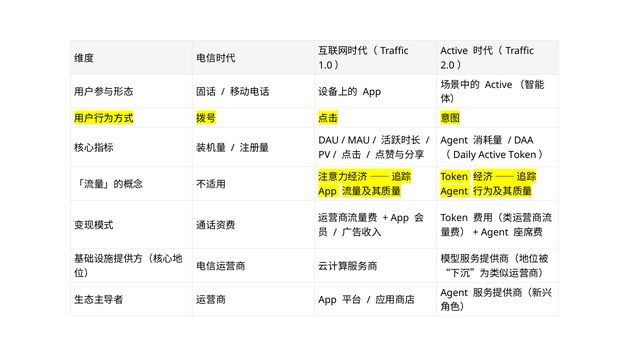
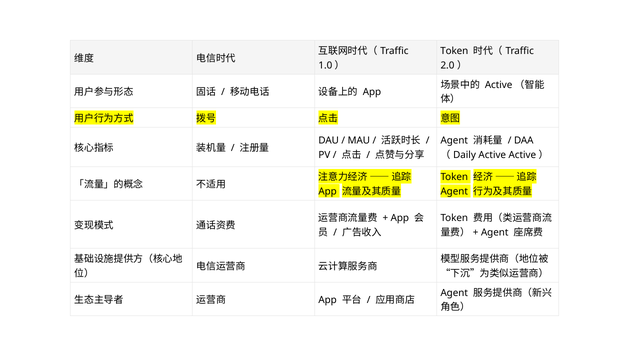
Active at (454, 51): Active -> Token
Active Token: Token -> Active
